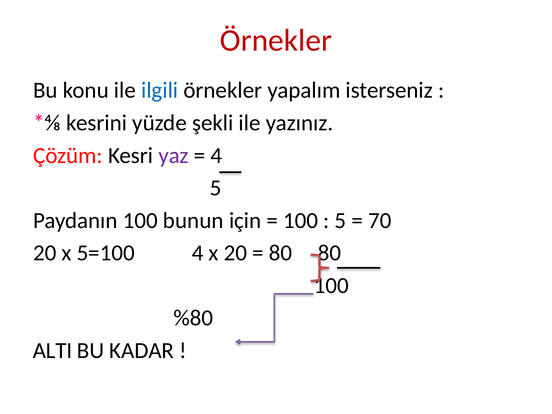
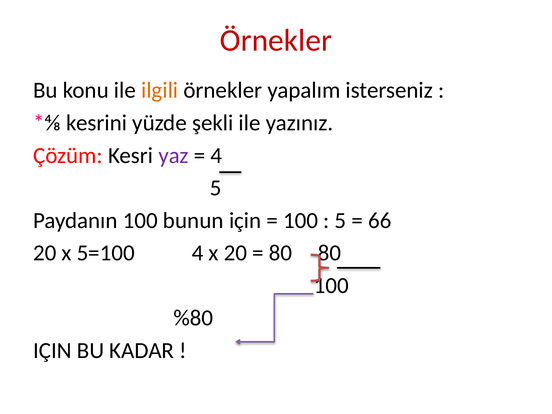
ilgili colour: blue -> orange
70: 70 -> 66
ALTI at (53, 350): ALTI -> IÇIN
